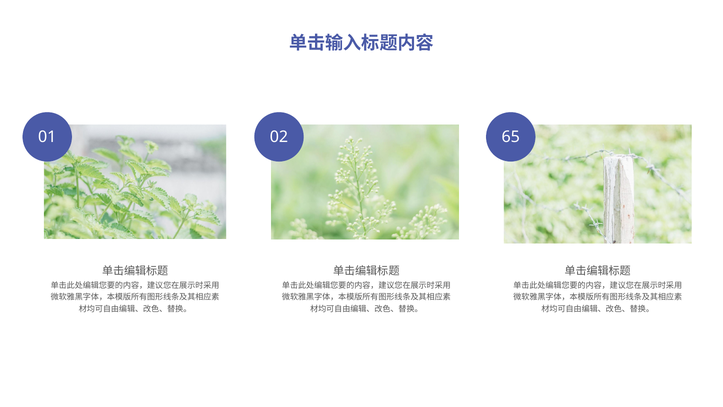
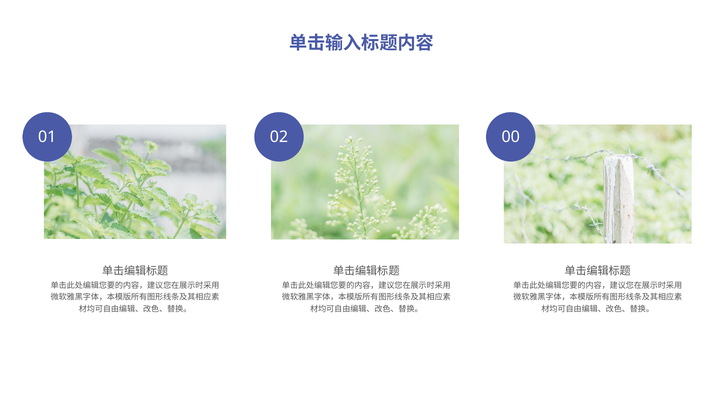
65: 65 -> 00
